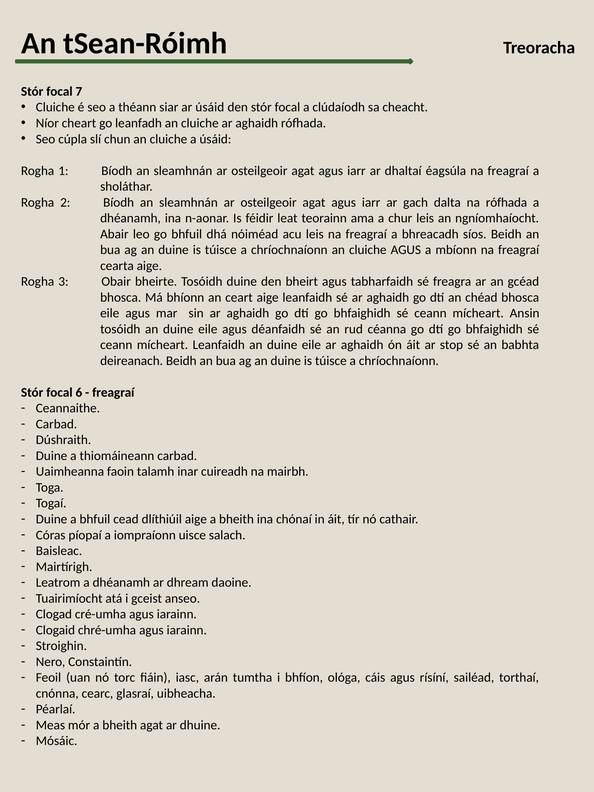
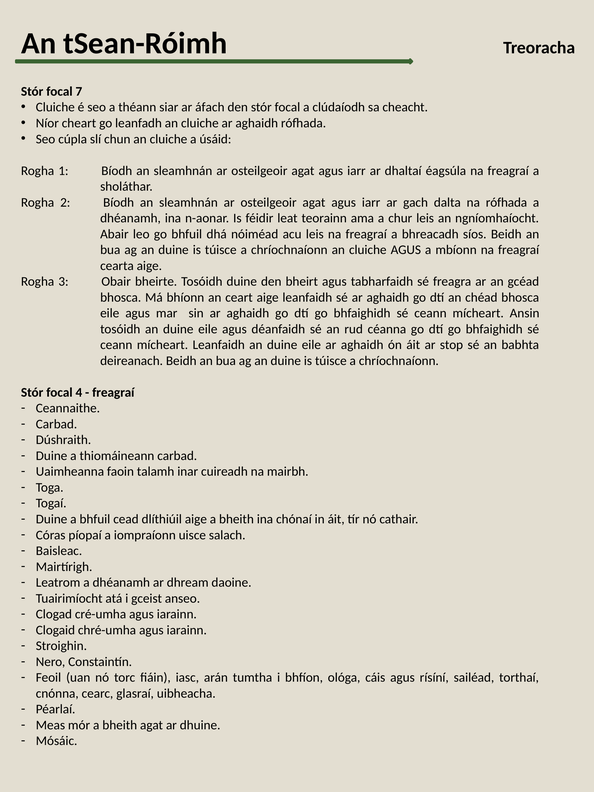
ar úsáid: úsáid -> áfach
6: 6 -> 4
